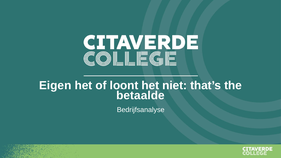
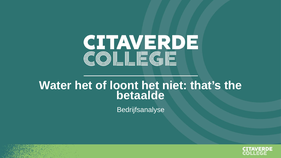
Eigen: Eigen -> Water
